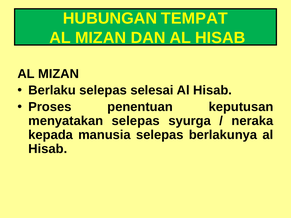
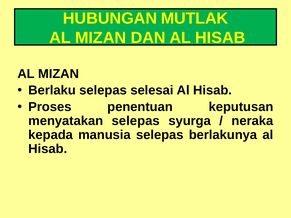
TEMPAT: TEMPAT -> MUTLAK
